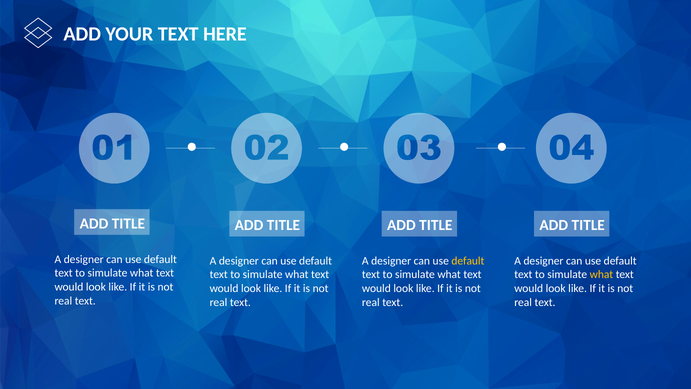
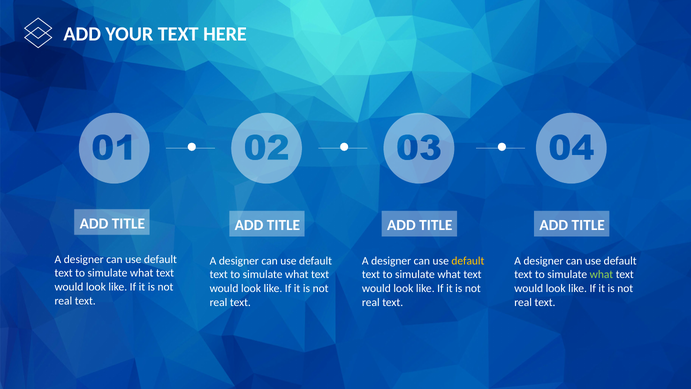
what at (601, 274) colour: yellow -> light green
